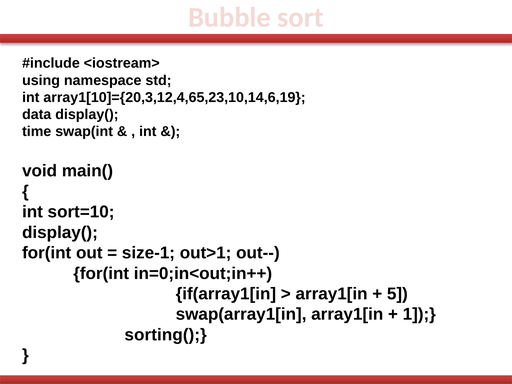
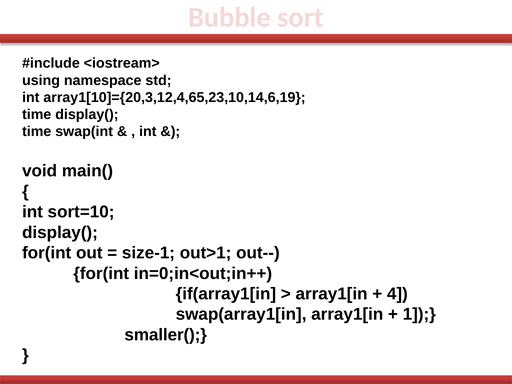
data at (37, 114): data -> time
5: 5 -> 4
sorting(: sorting( -> smaller(
